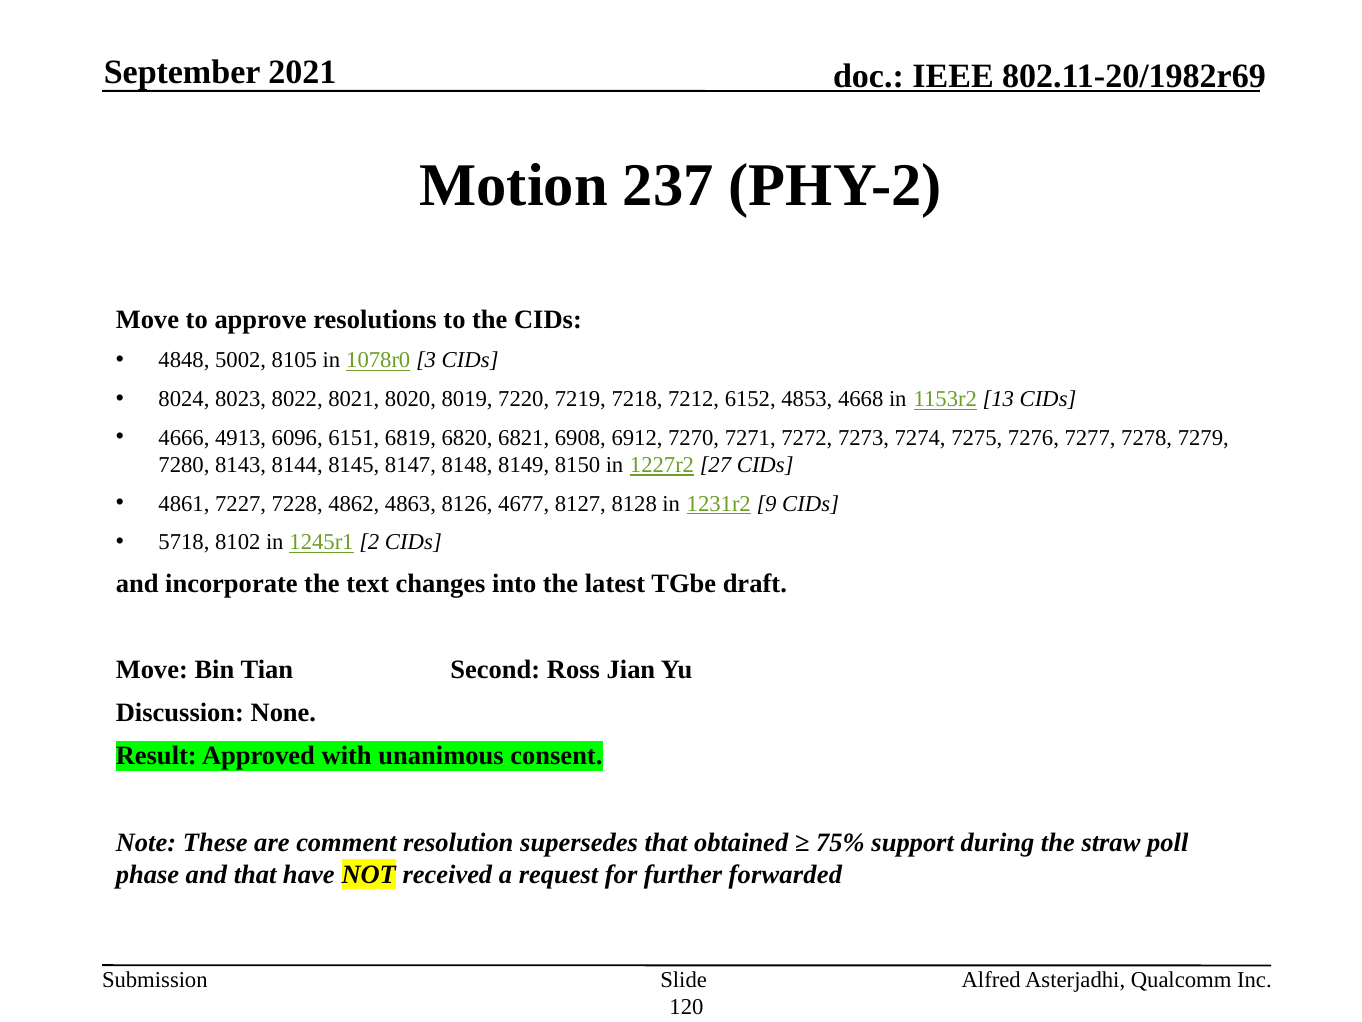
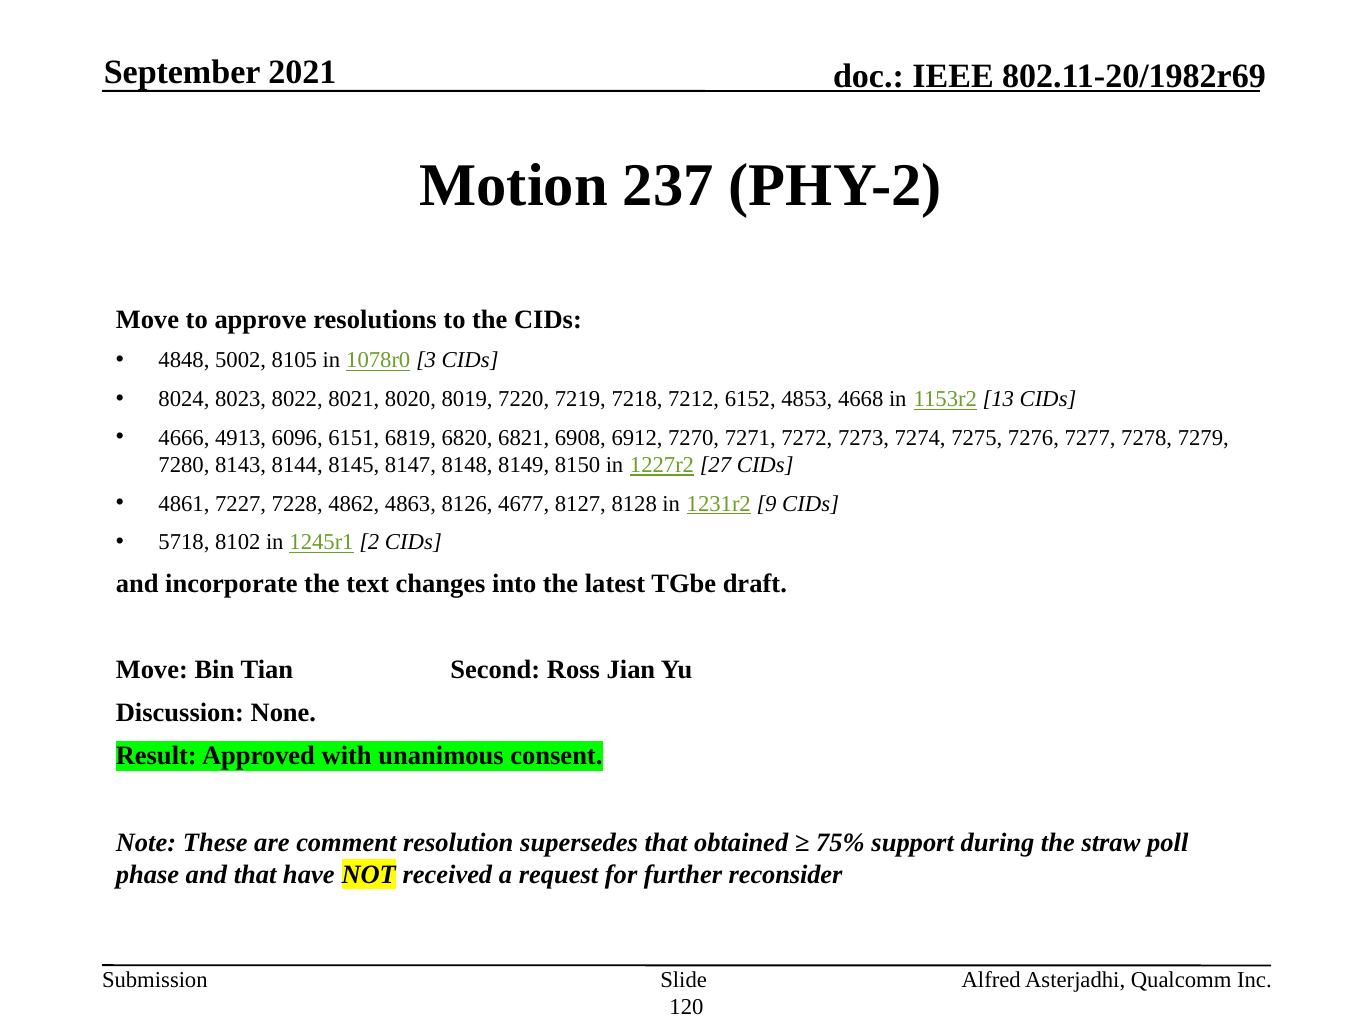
forwarded: forwarded -> reconsider
